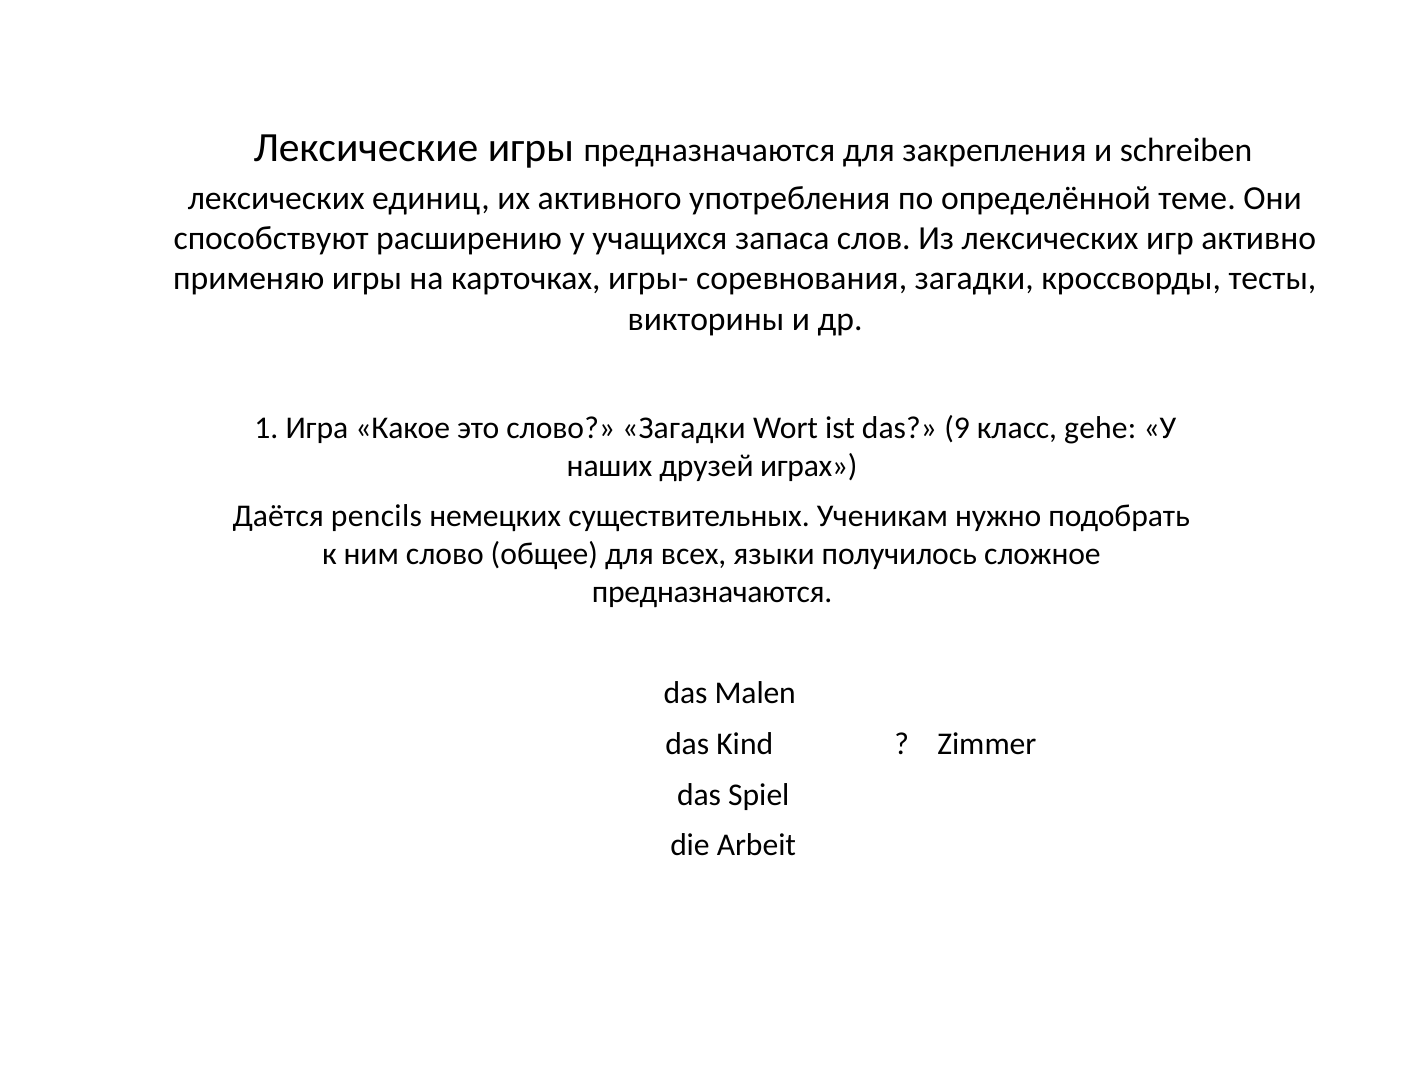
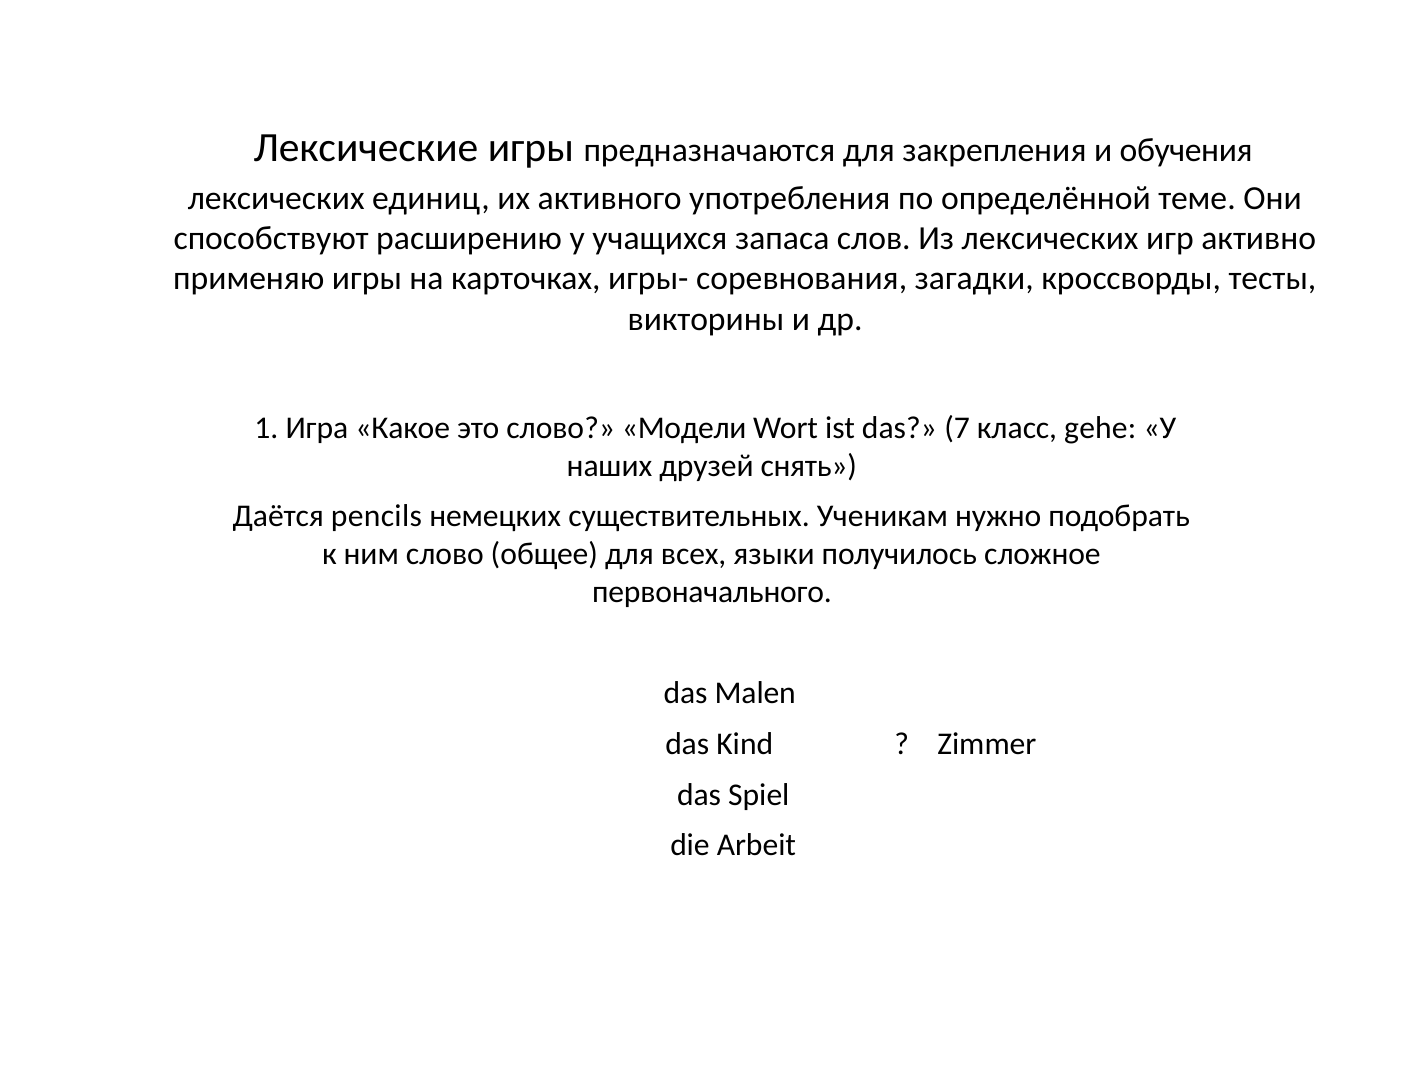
schreiben: schreiben -> обучения
слово Загадки: Загадки -> Модели
9: 9 -> 7
играх: играх -> снять
предназначаются at (712, 592): предназначаются -> первоначального
